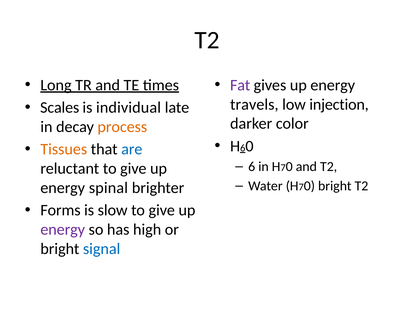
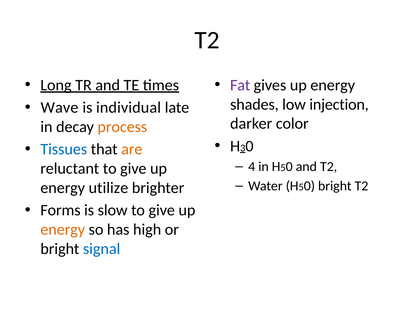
travels: travels -> shades
Scales: Scales -> Wave
6 at (243, 148): 6 -> 3
Tissues colour: orange -> blue
are colour: blue -> orange
6 at (252, 167): 6 -> 4
7 at (283, 168): 7 -> 5
7 at (301, 187): 7 -> 5
spinal: spinal -> utilize
energy at (63, 230) colour: purple -> orange
